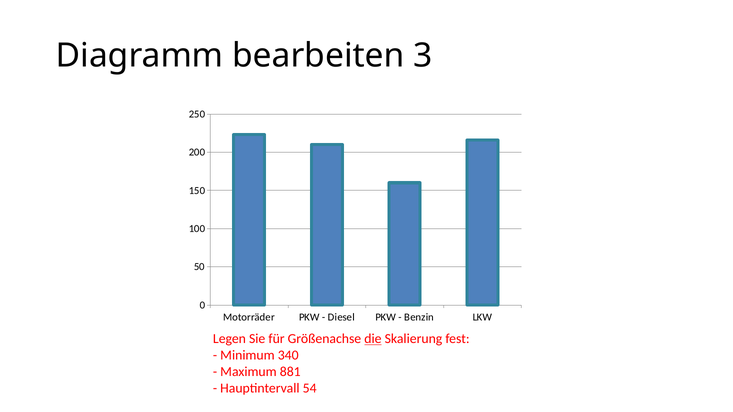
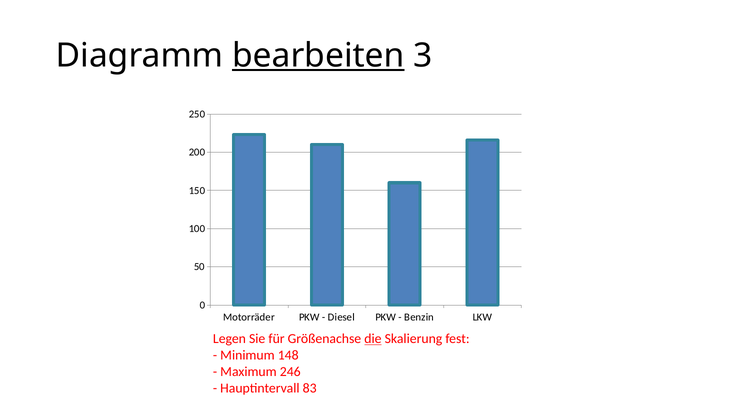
bearbeiten underline: none -> present
340: 340 -> 148
881: 881 -> 246
54: 54 -> 83
